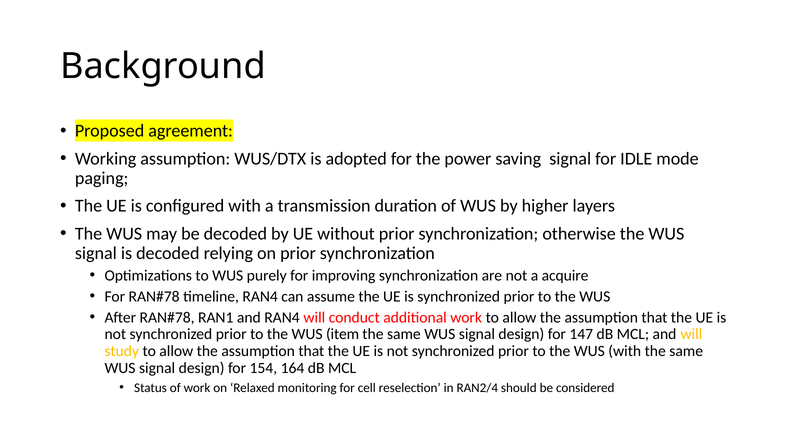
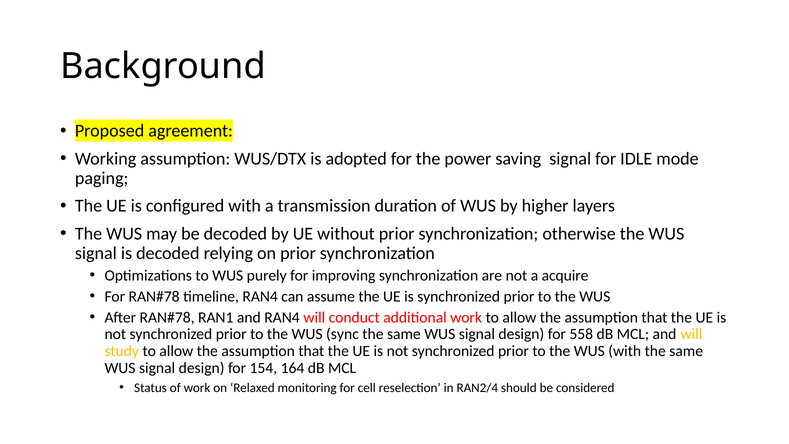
item: item -> sync
147: 147 -> 558
